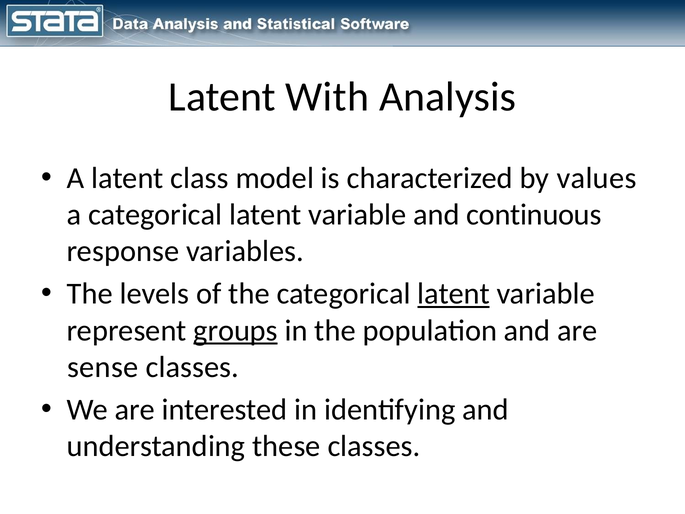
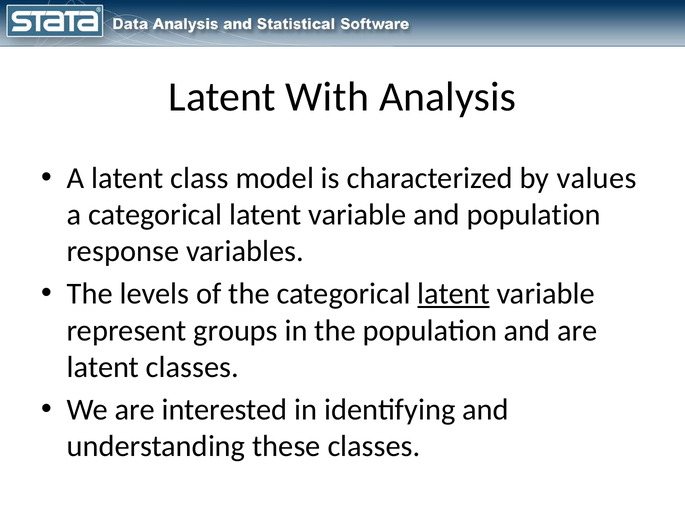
and continuous: continuous -> population
groups underline: present -> none
sense at (103, 367): sense -> latent
